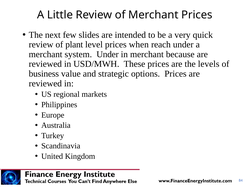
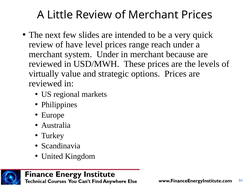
plant: plant -> have
when: when -> range
business: business -> virtually
